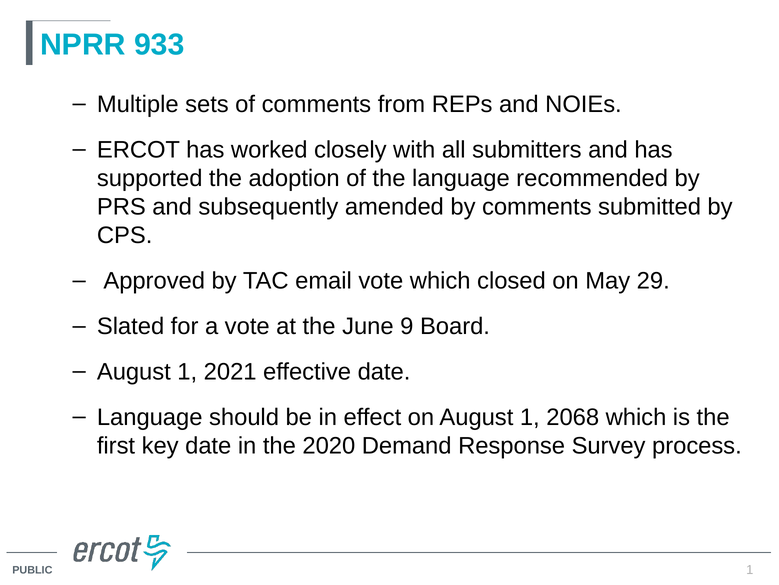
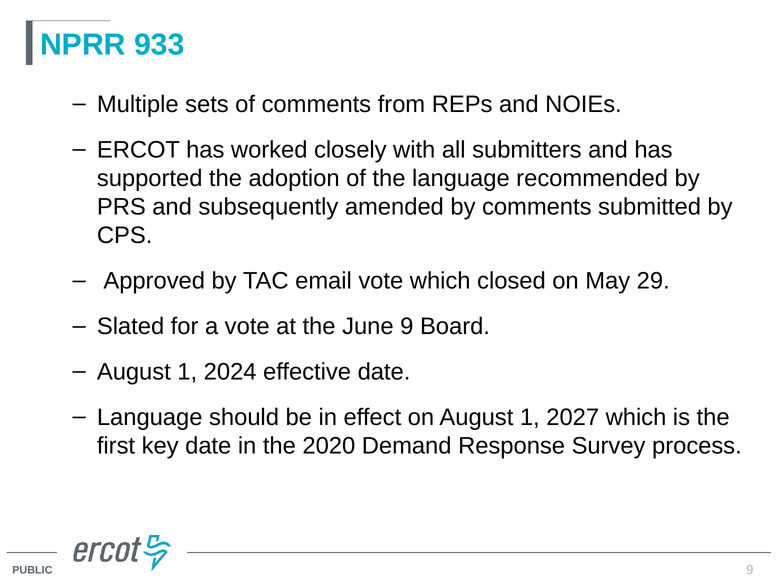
2021: 2021 -> 2024
2068: 2068 -> 2027
1 at (750, 569): 1 -> 9
